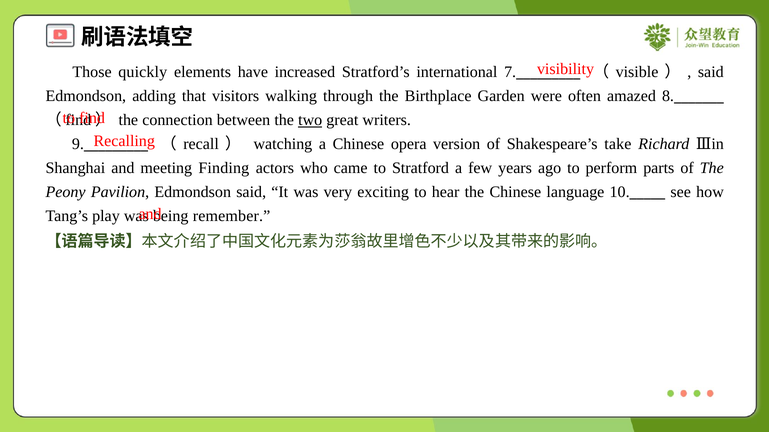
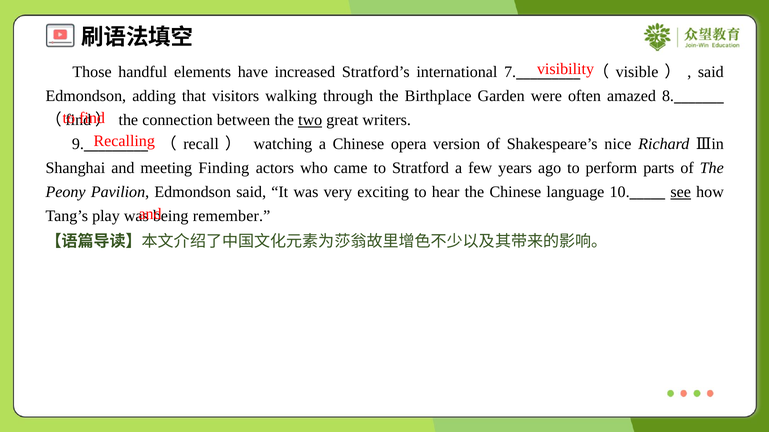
quickly: quickly -> handful
take: take -> nice
see underline: none -> present
